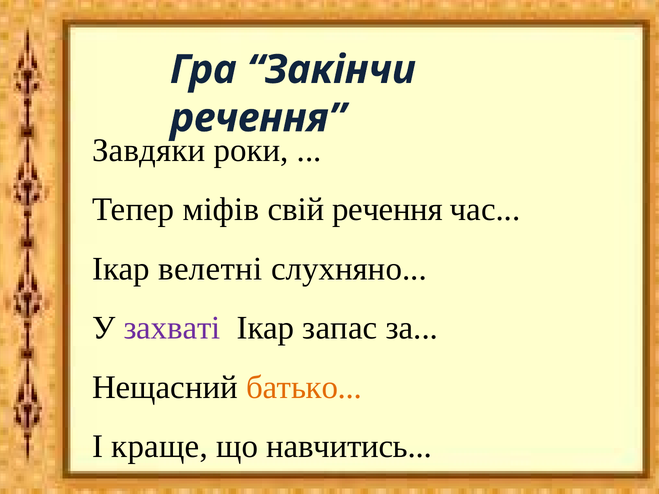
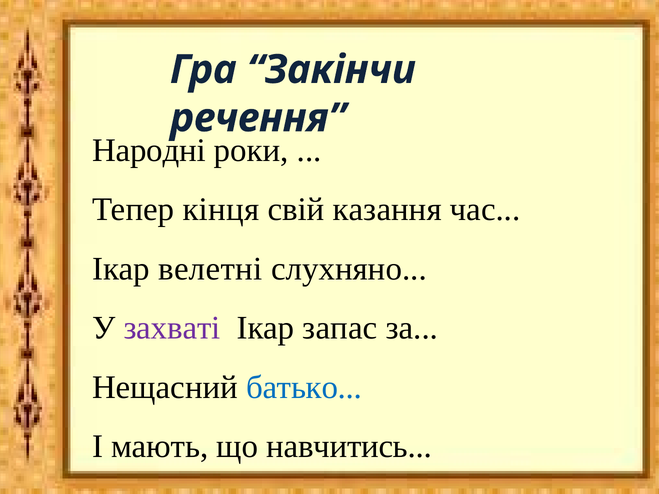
Завдяки: Завдяки -> Народні
міфів: міфів -> кінця
свій речення: речення -> казання
батько colour: orange -> blue
краще: краще -> мають
